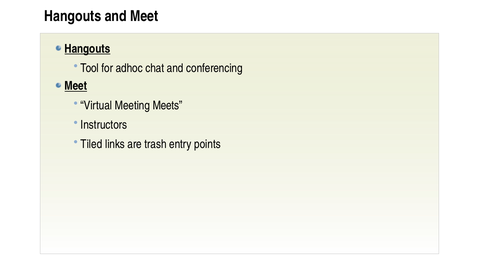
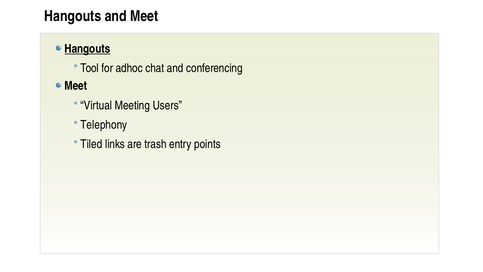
Meet at (76, 86) underline: present -> none
Meets: Meets -> Users
Instructors: Instructors -> Telephony
